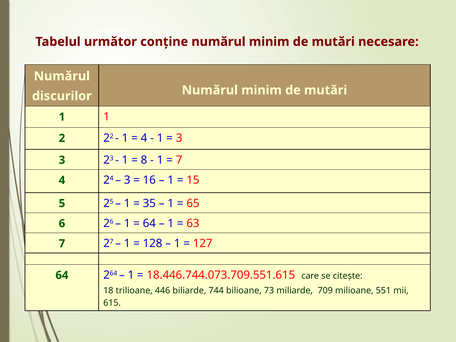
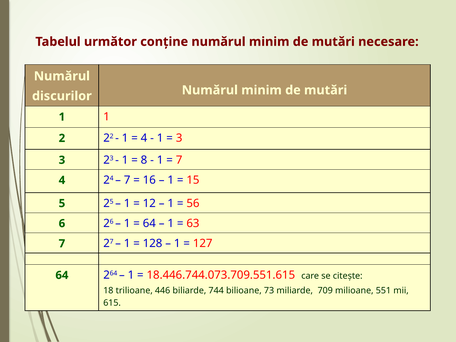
3 at (127, 180): 3 -> 7
35: 35 -> 12
65: 65 -> 56
